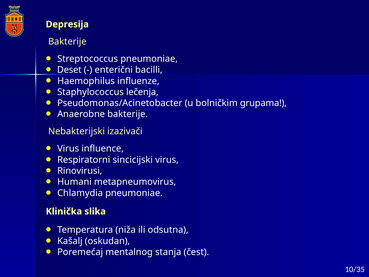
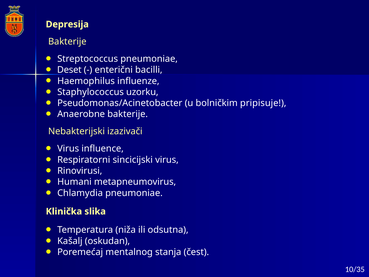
lečenja: lečenja -> uzorku
grupama: grupama -> pripisuje
